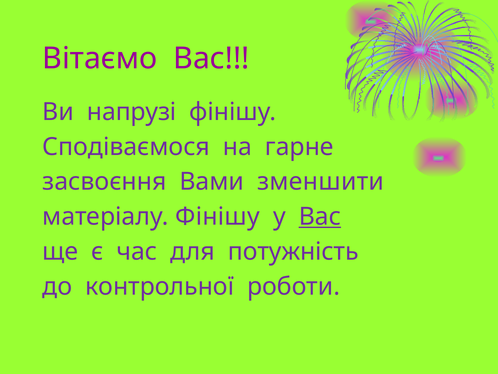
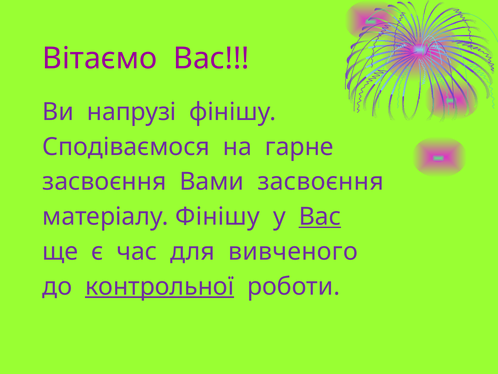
Вами зменшити: зменшити -> засвоєння
потужність: потужність -> вивченого
контрольної underline: none -> present
